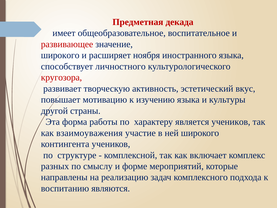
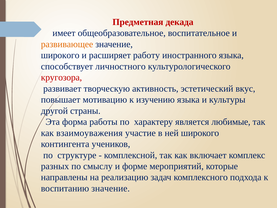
развивающее colour: red -> orange
ноября: ноября -> работу
является учеников: учеников -> любимые
воспитанию являются: являются -> значение
